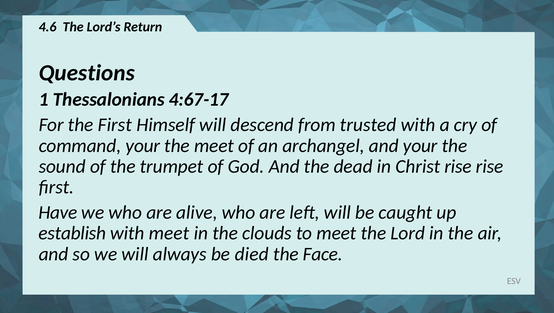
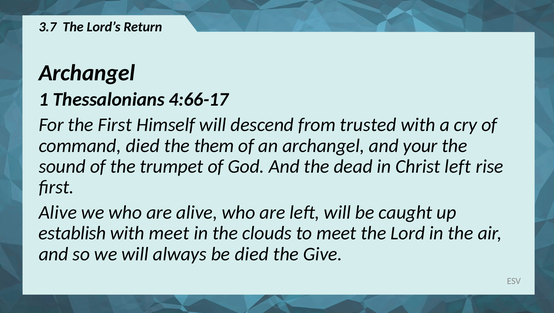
4.6: 4.6 -> 3.7
Questions at (87, 73): Questions -> Archangel
4:67-17: 4:67-17 -> 4:66-17
command your: your -> died
the meet: meet -> them
Christ rise: rise -> left
Have at (58, 212): Have -> Alive
Face: Face -> Give
